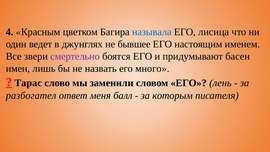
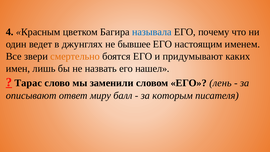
лисица: лисица -> почему
смертельно colour: purple -> orange
басен: басен -> каких
много: много -> нашел
разбогател: разбогател -> описывают
меня: меня -> миру
